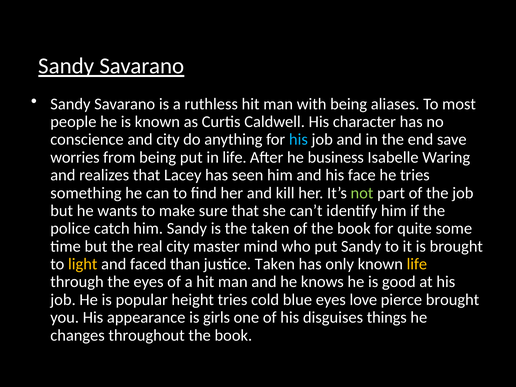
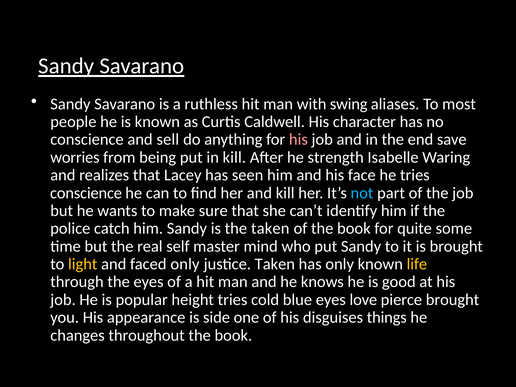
with being: being -> swing
and city: city -> sell
his at (298, 140) colour: light blue -> pink
in life: life -> kill
business: business -> strength
something at (86, 193): something -> conscience
not colour: light green -> light blue
real city: city -> self
faced than: than -> only
girls: girls -> side
